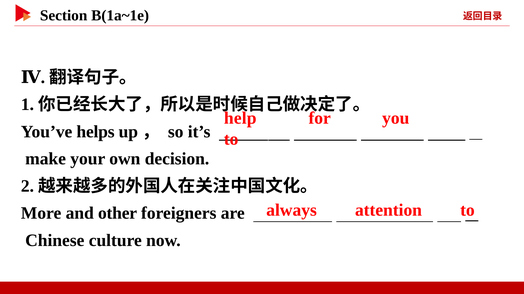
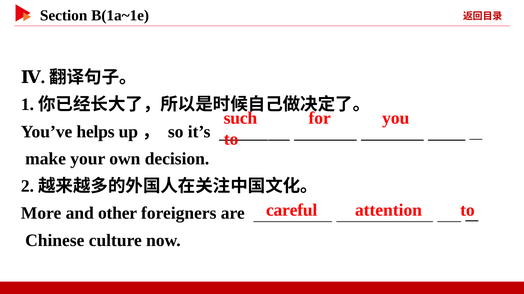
help: help -> such
always: always -> careful
